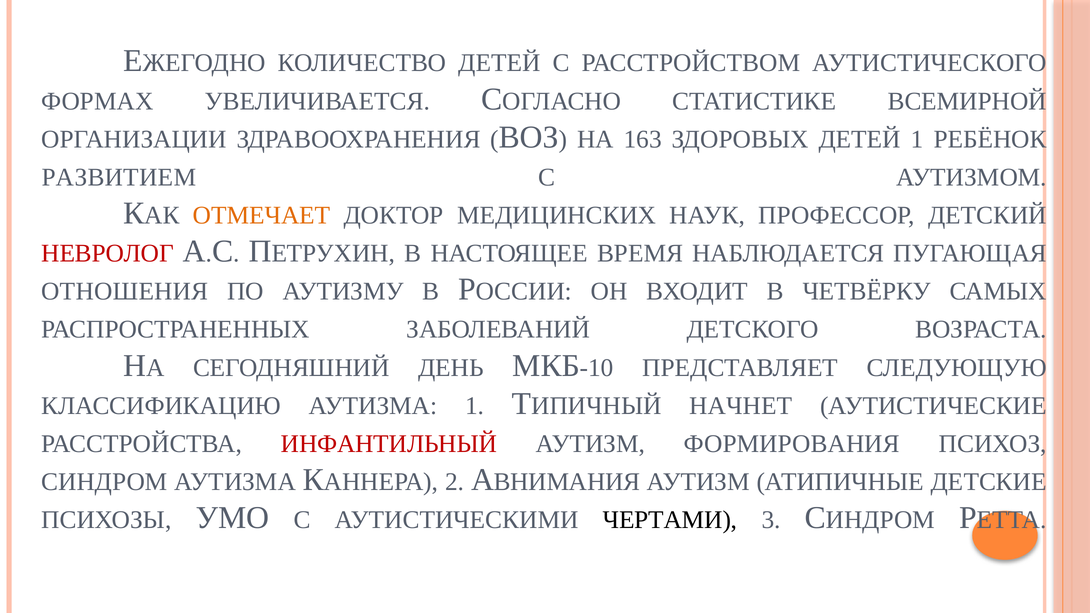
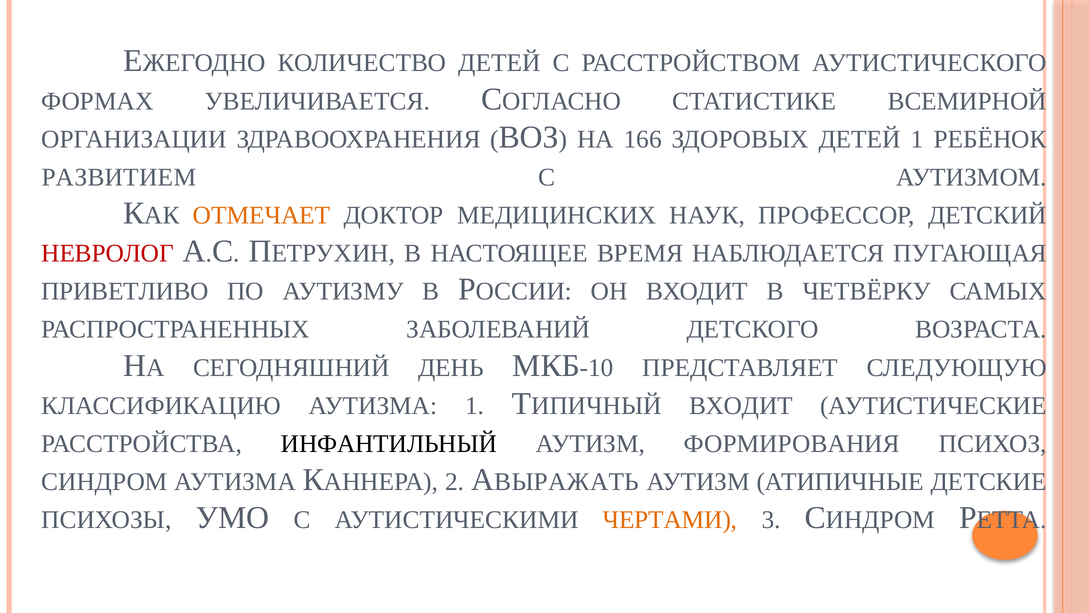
163: 163 -> 166
ОТНОШЕНИЯ: ОТНОШЕНИЯ -> ПРИВЕТЛИВО
НАЧНЕТ at (741, 406): НАЧНЕТ -> ВХОДИТ
ИНФАНТИЛЬНЫЙ colour: red -> black
ВНИМАНИЯ: ВНИМАНИЯ -> ВЫРАЖАТЬ
ЧЕРТАМИ colour: black -> orange
